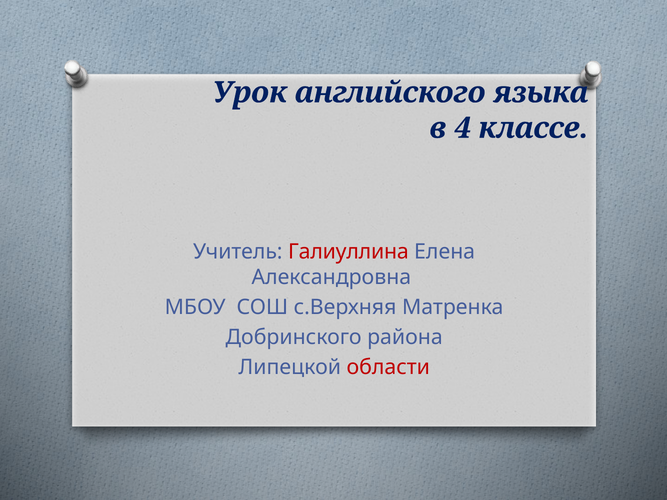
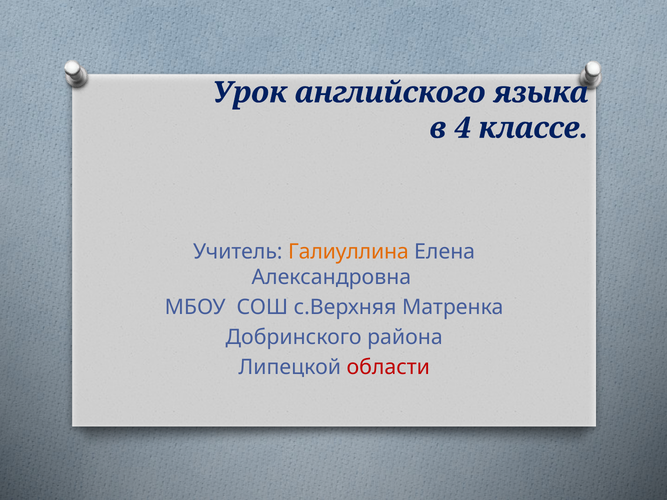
Галиуллина colour: red -> orange
